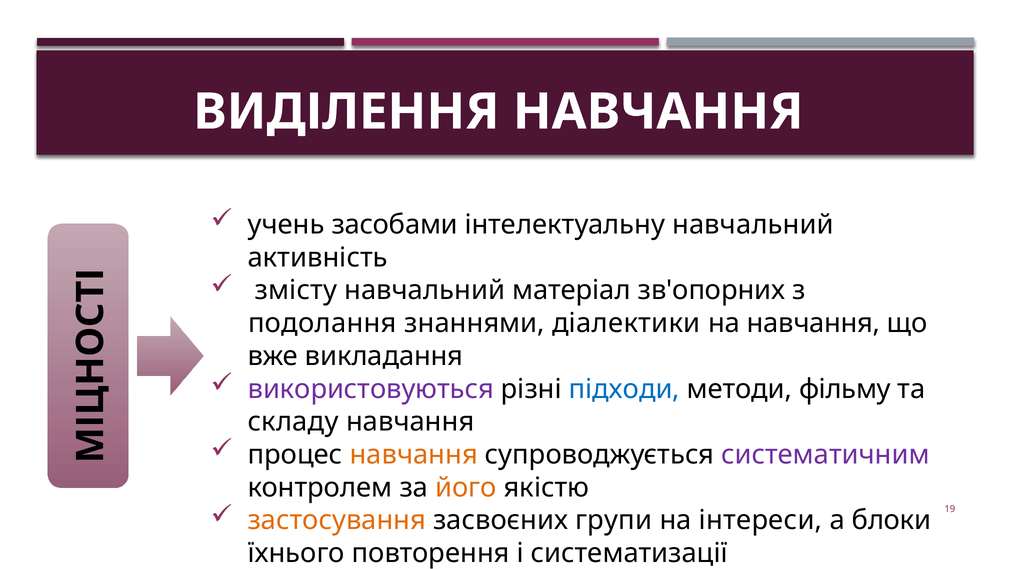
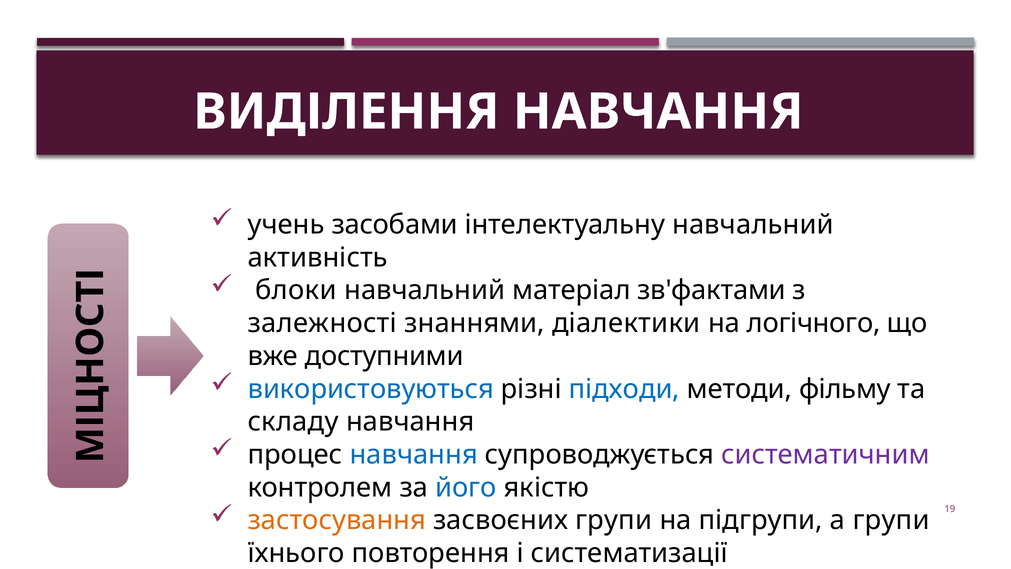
змісту: змісту -> блоки
зв'опорних: зв'опорних -> зв'фактами
подолання: подолання -> залежності
на навчання: навчання -> логічного
викладання: викладання -> доступними
використовуються colour: purple -> blue
навчання at (414, 454) colour: orange -> blue
його colour: orange -> blue
інтереси: інтереси -> підгрупи
а блоки: блоки -> групи
